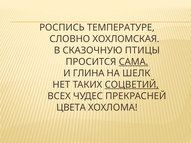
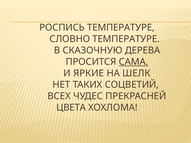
СЛОВНО ХОХЛОМСКАЯ: ХОХЛОМСКАЯ -> ТЕМПЕРАТУРЕ
ПТИЦЫ: ПТИЦЫ -> ДЕРЕВА
ГЛИНА: ГЛИНА -> ЯРКИЕ
СОЦВЕТИЙ underline: present -> none
